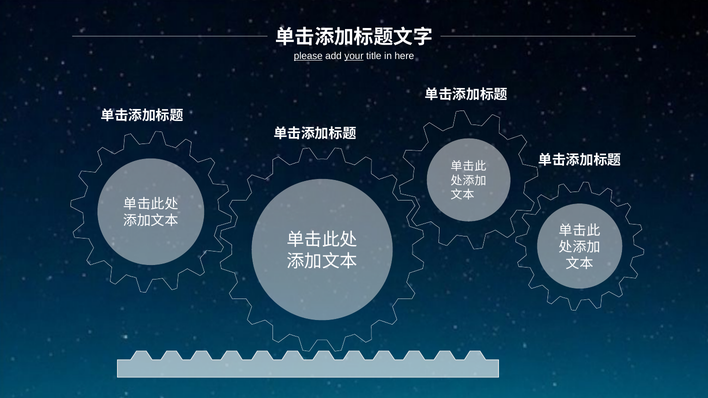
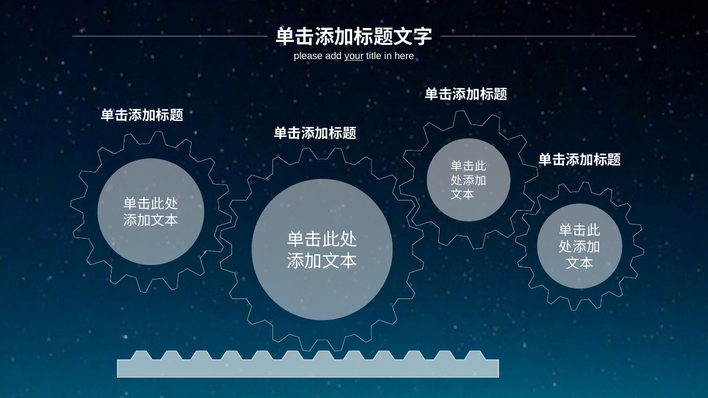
please underline: present -> none
